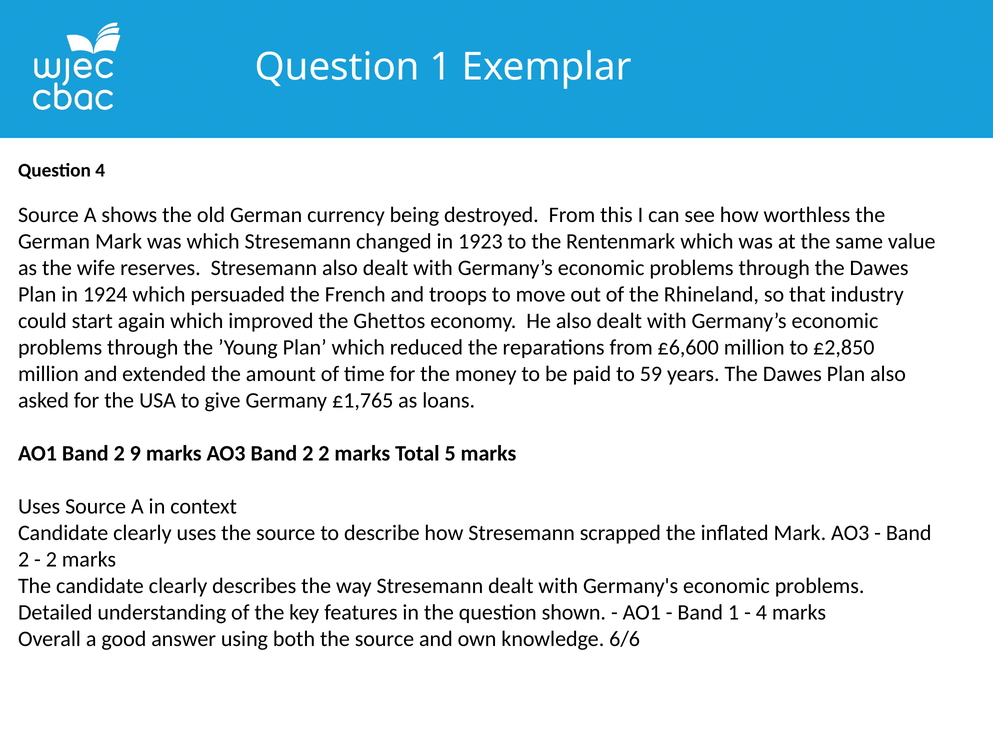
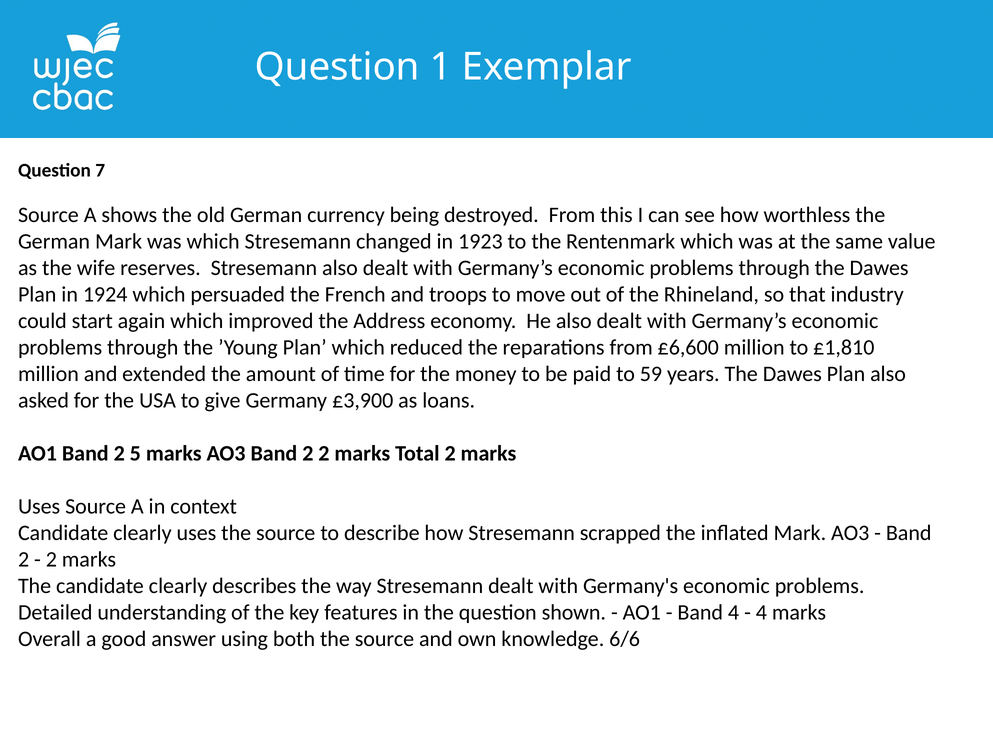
Question 4: 4 -> 7
Ghettos: Ghettos -> Address
£2,850: £2,850 -> £1,810
£1,765: £1,765 -> £3,900
9: 9 -> 5
Total 5: 5 -> 2
Band 1: 1 -> 4
